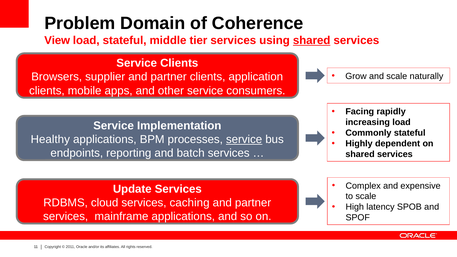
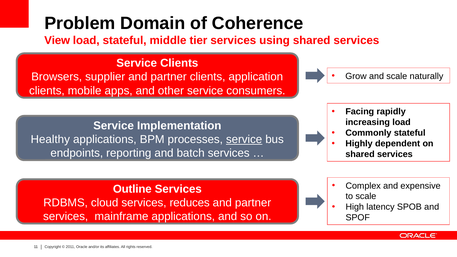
shared at (312, 40) underline: present -> none
Update: Update -> Outline
caching: caching -> reduces
